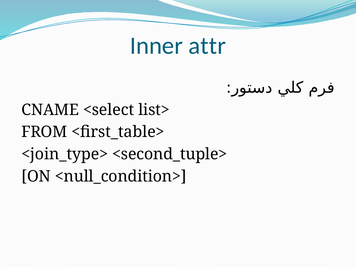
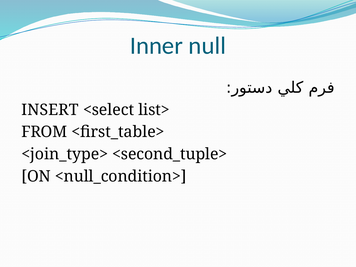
attr: attr -> null
CNAME: CNAME -> INSERT
